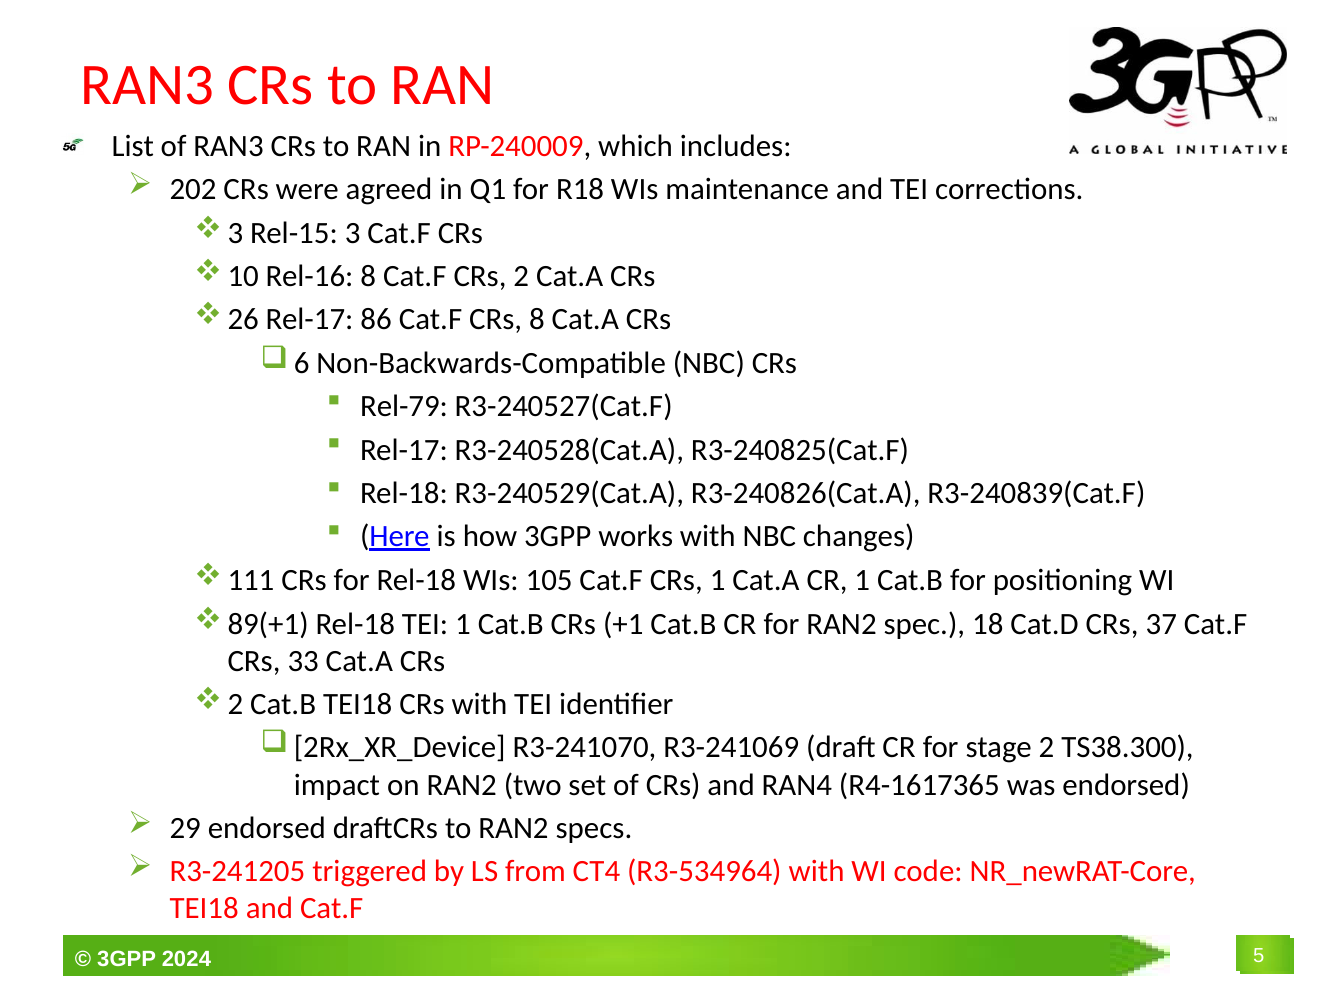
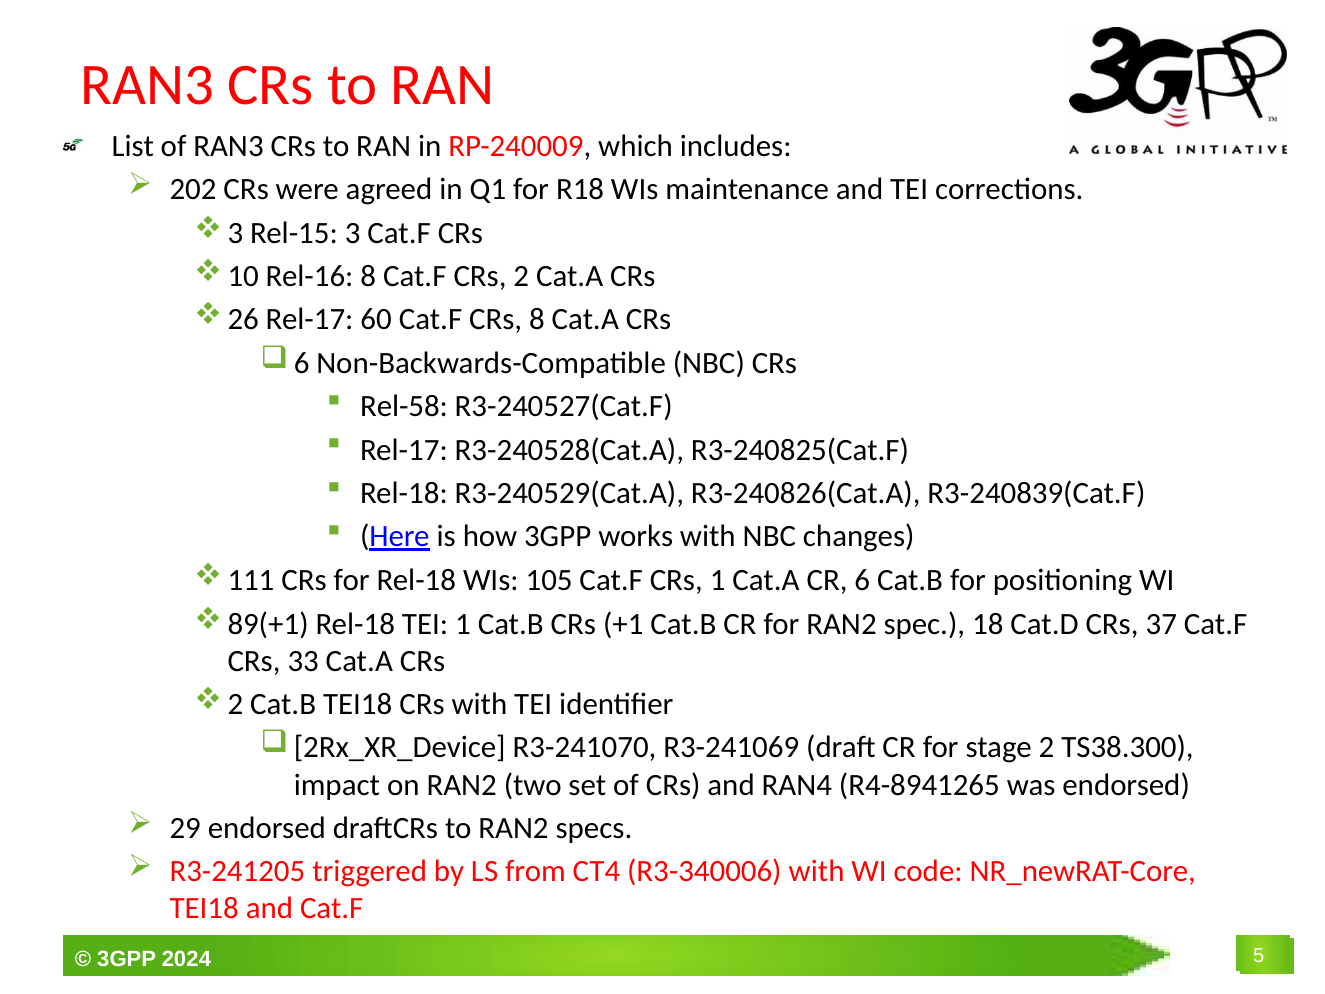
86: 86 -> 60
Rel-79: Rel-79 -> Rel-58
CR 1: 1 -> 6
R4-1617365: R4-1617365 -> R4-8941265
R3-534964: R3-534964 -> R3-340006
